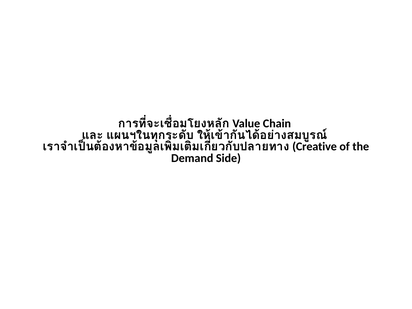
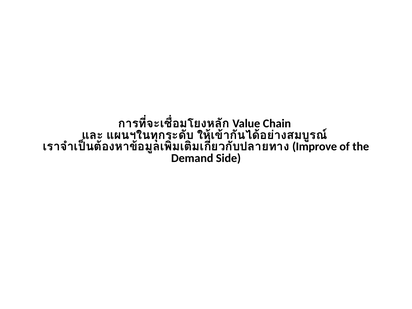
Creative: Creative -> Improve
